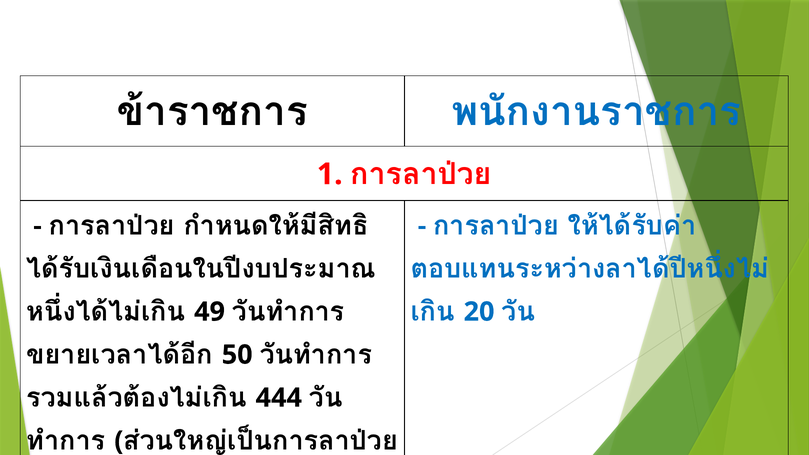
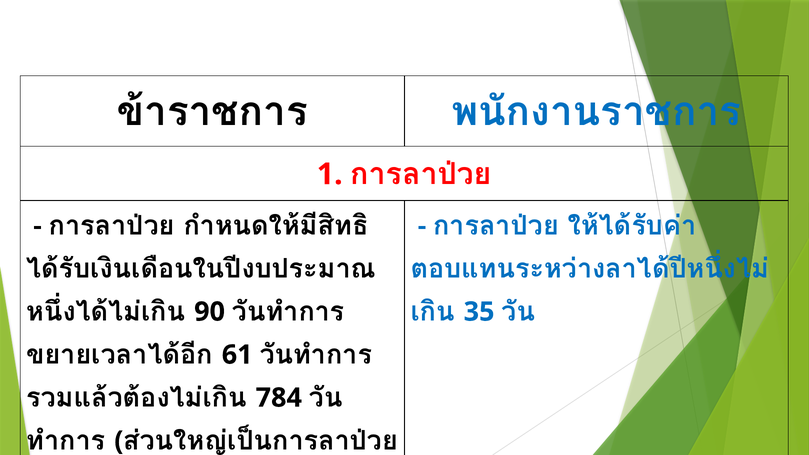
49: 49 -> 90
20: 20 -> 35
50: 50 -> 61
444: 444 -> 784
